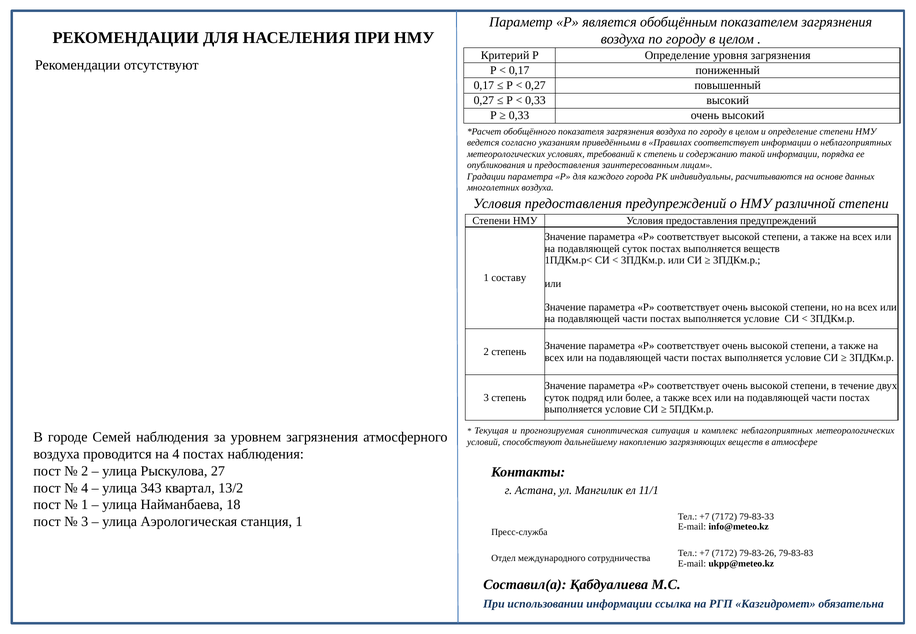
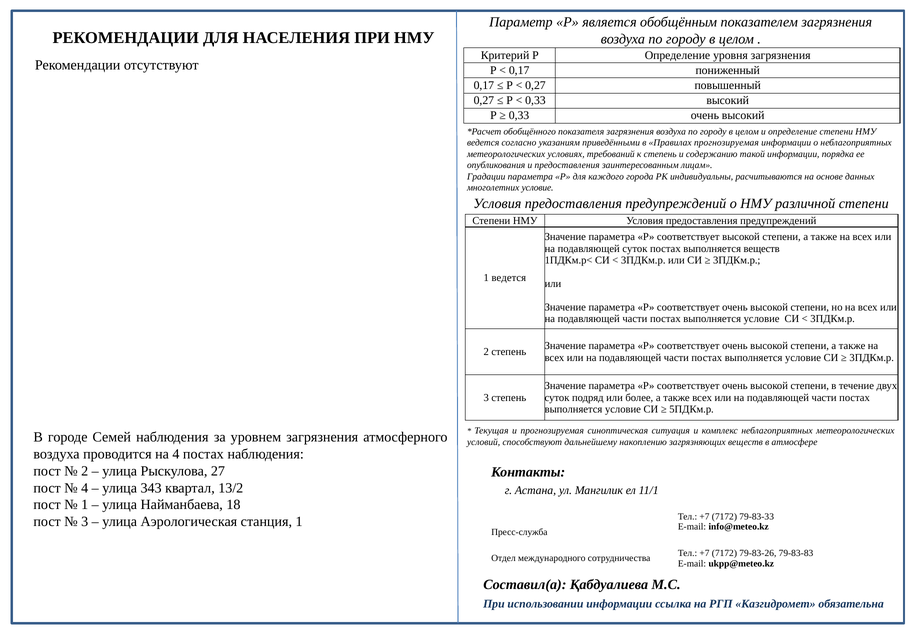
Правилах соответствует: соответствует -> прогнозируемая
многолетних воздуха: воздуха -> условие
1 составу: составу -> ведется
